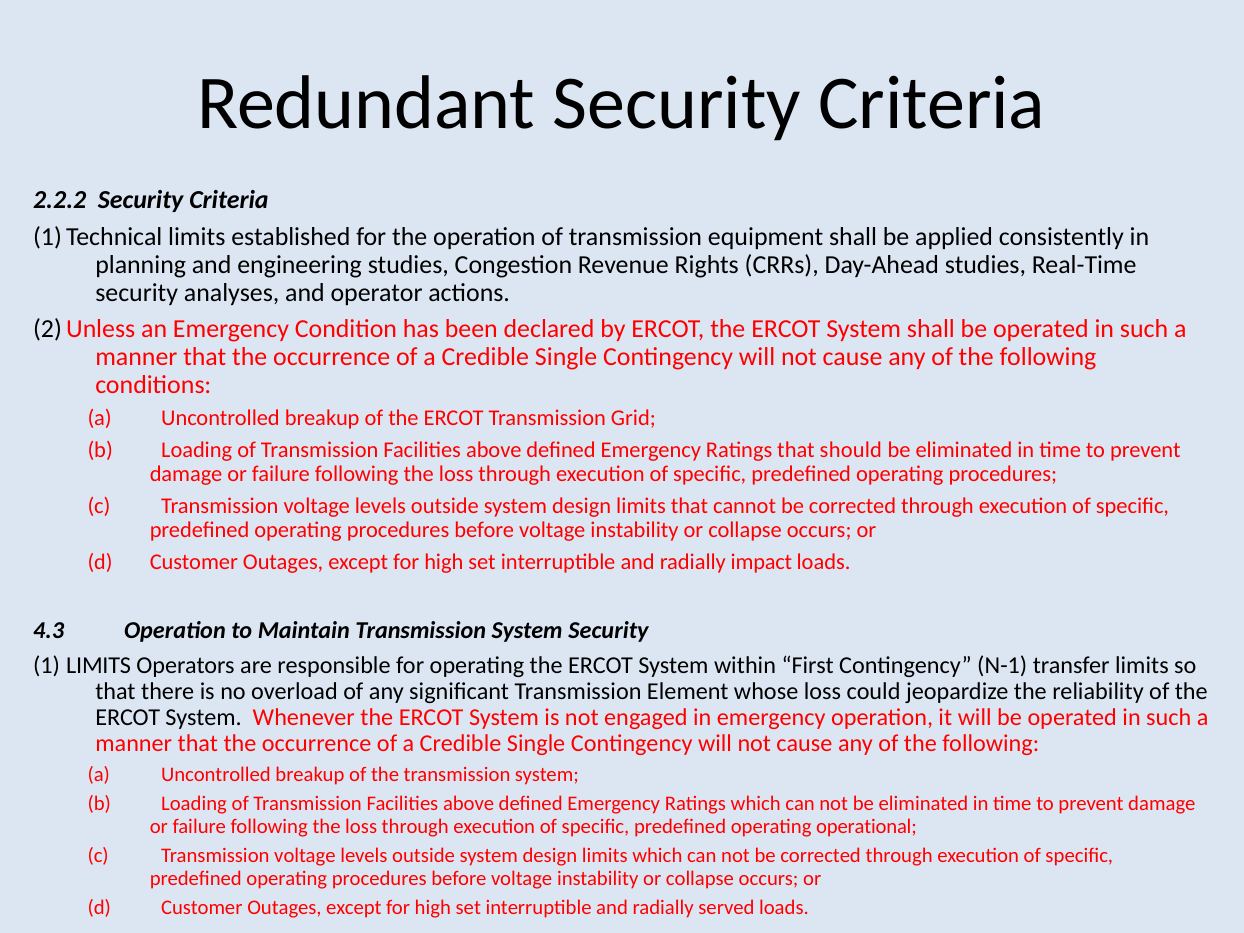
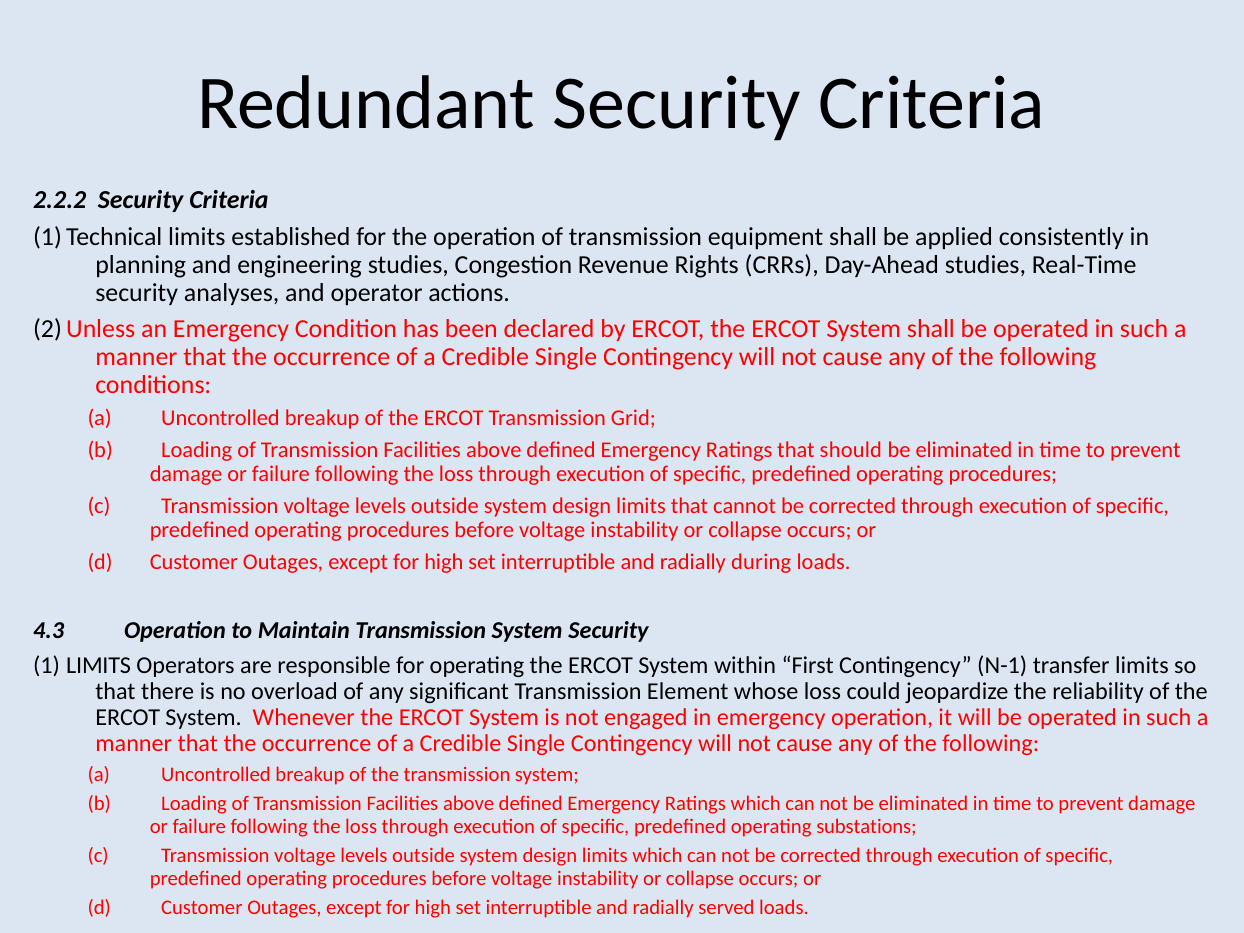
impact: impact -> during
operational: operational -> substations
